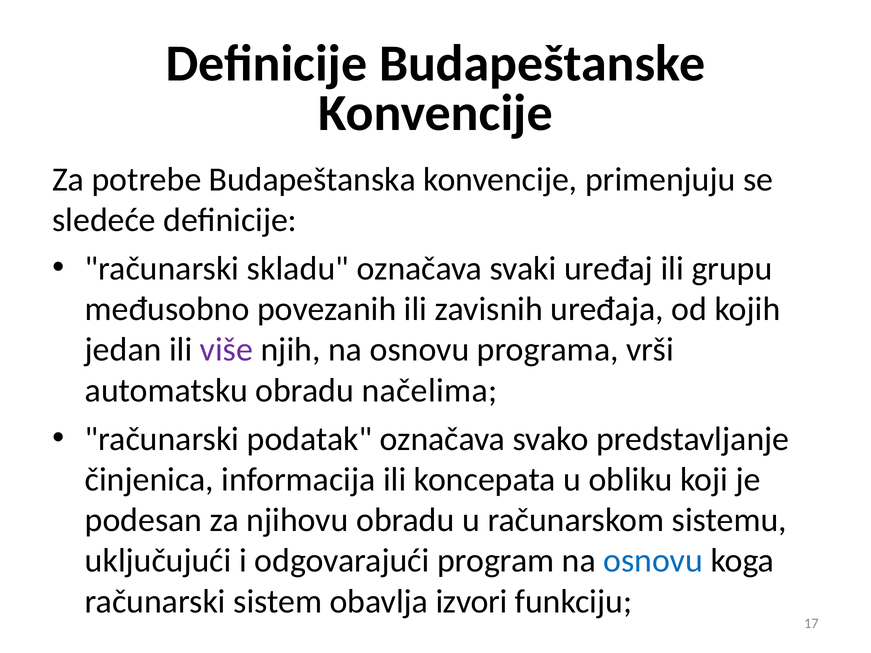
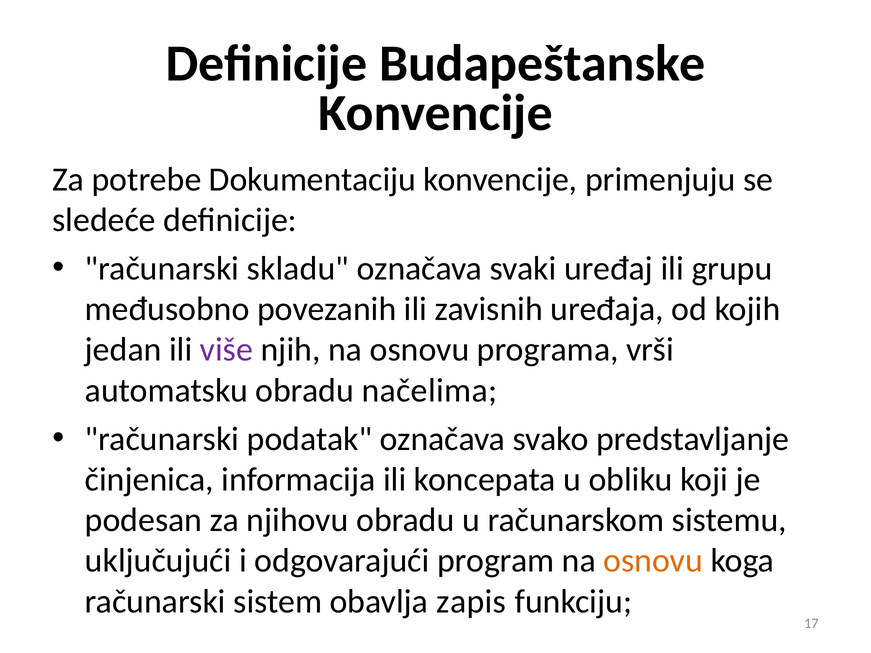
Budapeštanska: Budapeštanska -> Dokumentaciju
osnovu at (653, 561) colour: blue -> orange
izvori: izvori -> zapis
